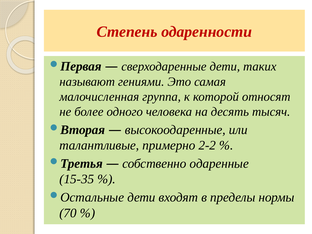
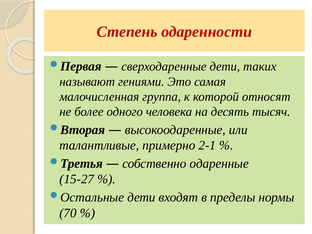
2‑2: 2‑2 -> 2‑1
15‑35: 15‑35 -> 15‑27
